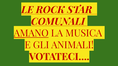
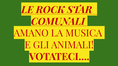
AMANO underline: present -> none
